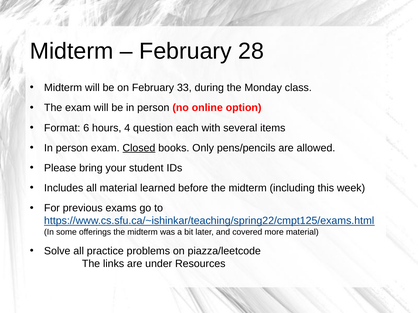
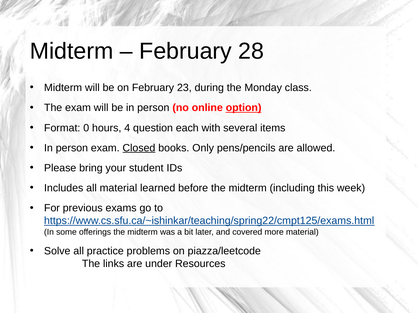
33: 33 -> 23
option underline: none -> present
6: 6 -> 0
